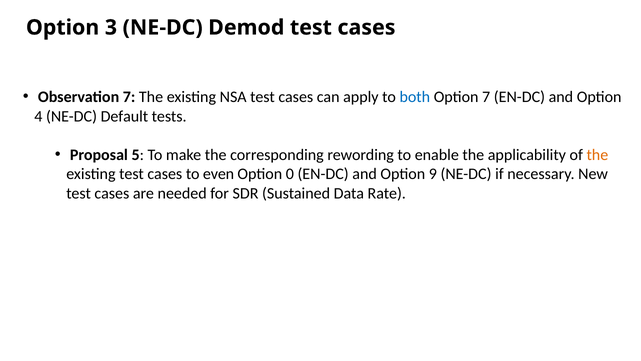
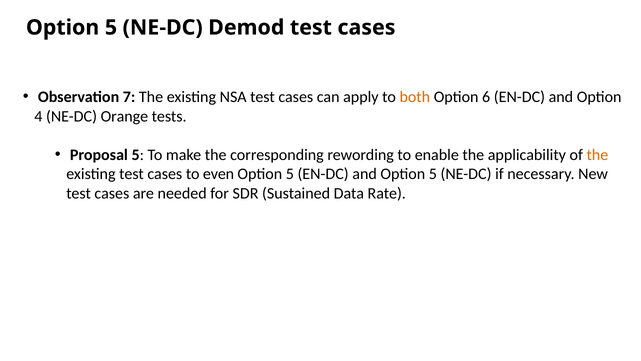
3 at (111, 27): 3 -> 5
both colour: blue -> orange
Option 7: 7 -> 6
Default: Default -> Orange
0 at (290, 174): 0 -> 5
and Option 9: 9 -> 5
